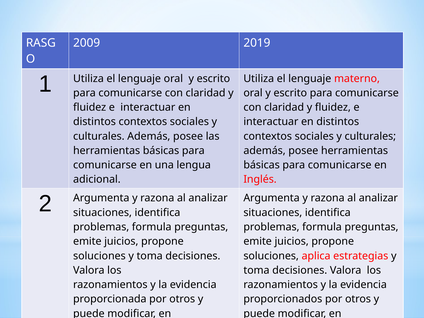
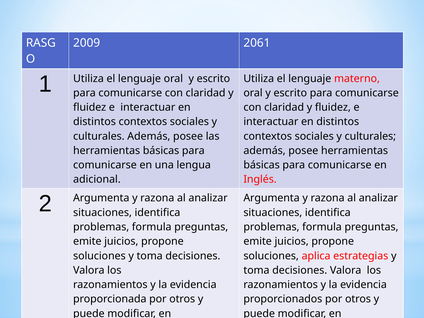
2019: 2019 -> 2061
